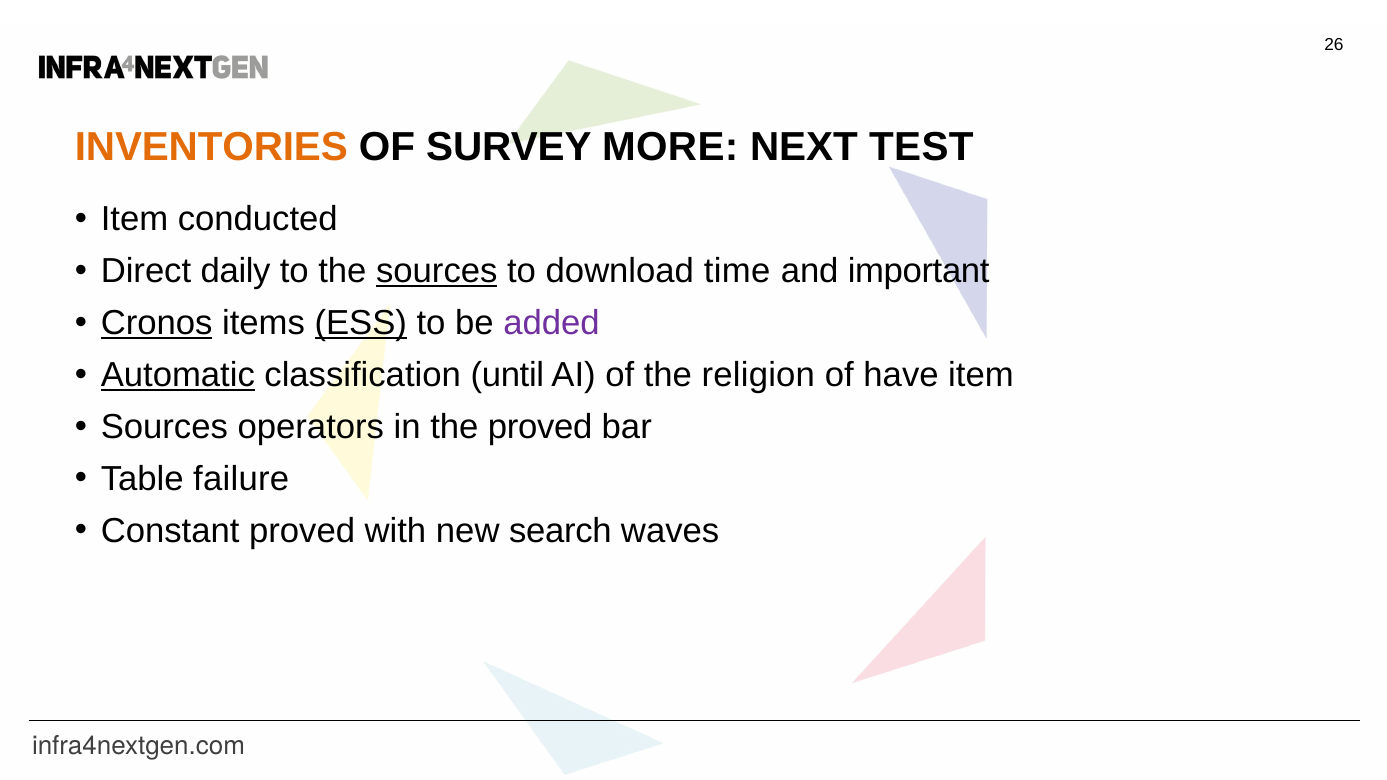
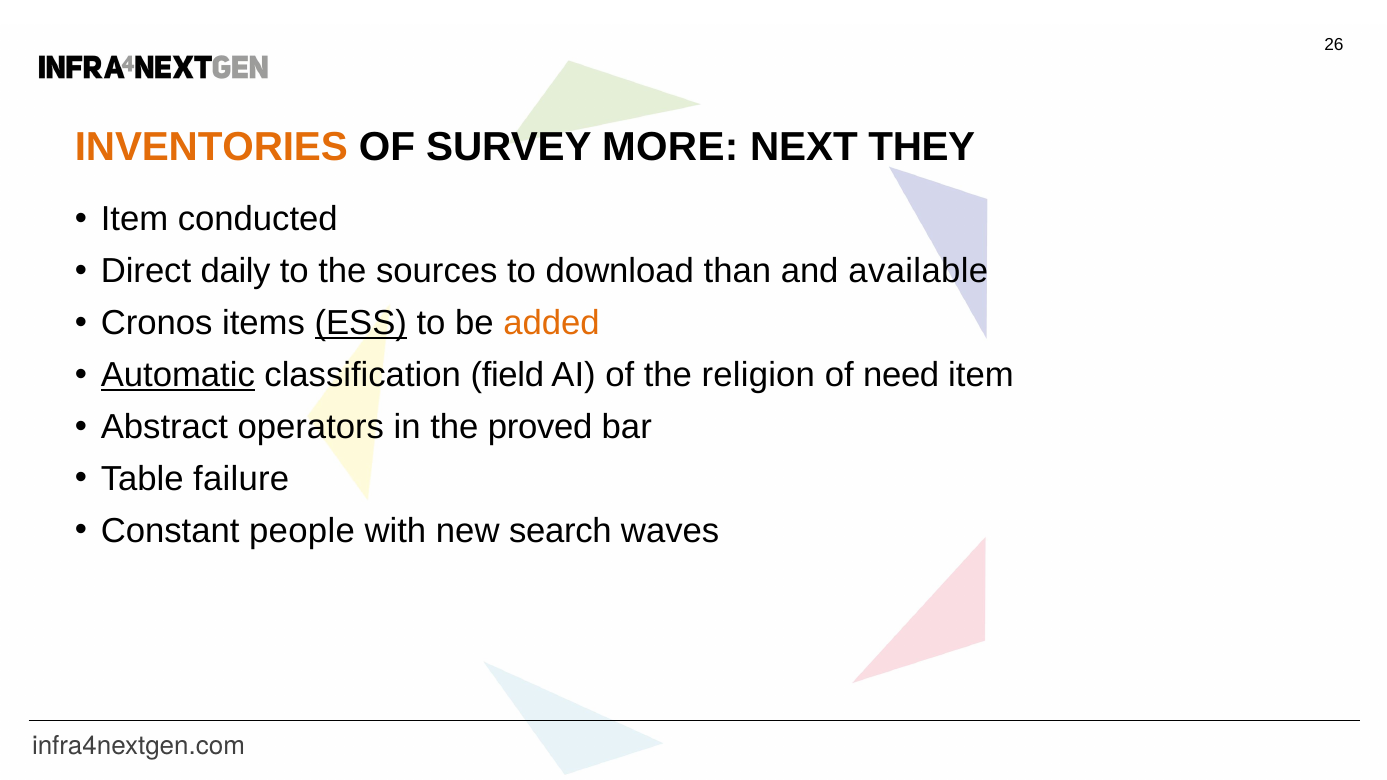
TEST: TEST -> THEY
sources at (437, 271) underline: present -> none
time: time -> than
important: important -> available
Cronos underline: present -> none
added colour: purple -> orange
until: until -> field
have: have -> need
Sources at (164, 427): Sources -> Abstract
Constant proved: proved -> people
